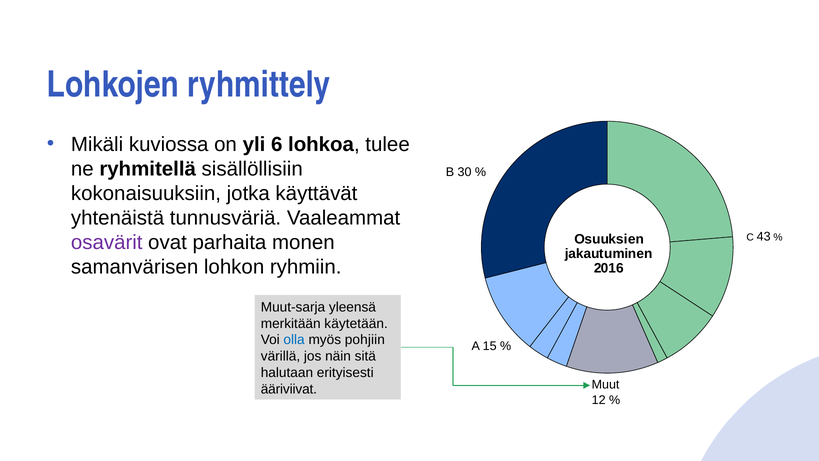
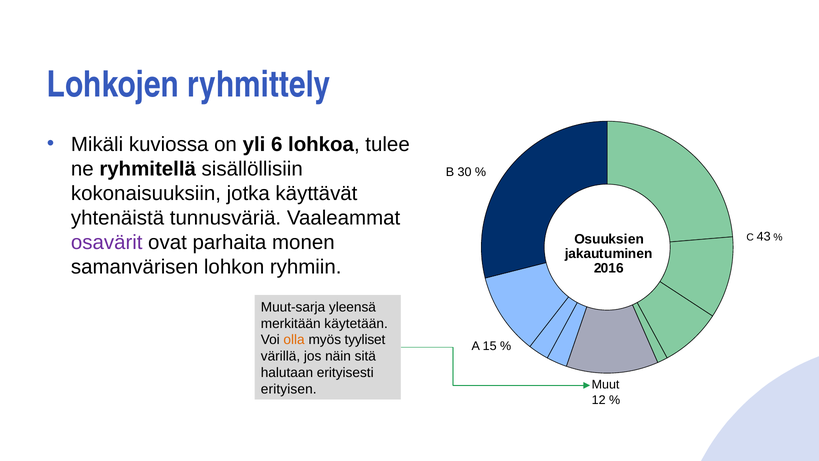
olla colour: blue -> orange
pohjiin: pohjiin -> tyyliset
ääriviivat: ääriviivat -> erityisen
